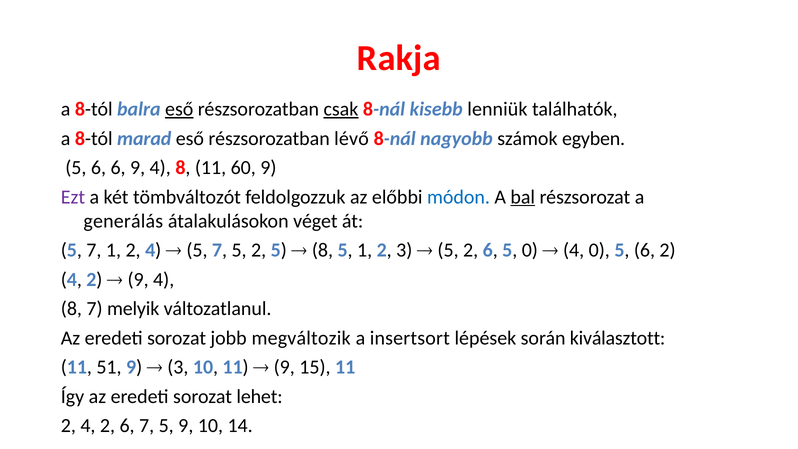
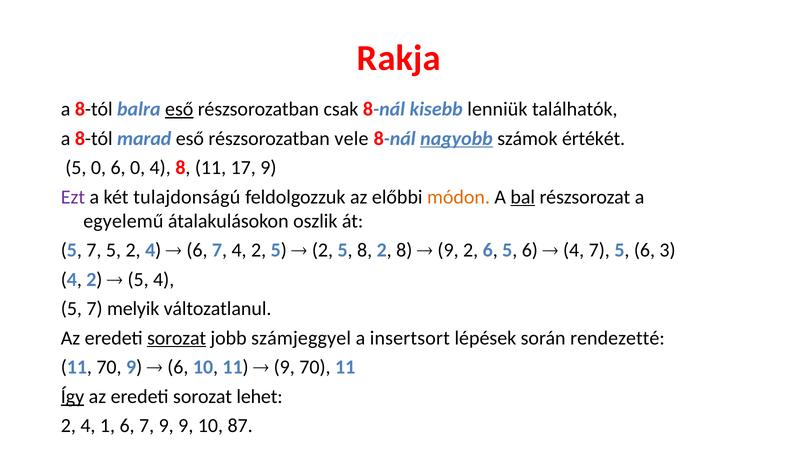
csak underline: present -> none
lévő: lévő -> vele
nagyobb underline: none -> present
egyben: egyben -> értékét
6 at (98, 168): 6 -> 0
6 9: 9 -> 0
60: 60 -> 17
tömbváltozót: tömbváltozót -> tulajdonságú
módon colour: blue -> orange
generálás: generálás -> egyelemű
véget: véget -> oszlik
5 7 1: 1 -> 5
5 at (197, 250): 5 -> 6
5 at (239, 250): 5 -> 4
8 at (322, 250): 8 -> 2
5 1: 1 -> 8
2 3: 3 -> 8
5 at (448, 250): 5 -> 9
6 5 0: 0 -> 6
4 0: 0 -> 7
6 2: 2 -> 3
9 at (138, 279): 9 -> 5
8 at (71, 309): 8 -> 5
sorozat at (177, 338) underline: none -> present
megváltozik: megváltozik -> számjeggyel
kiválasztott: kiválasztott -> rendezetté
11 51: 51 -> 70
3 at (178, 367): 3 -> 6
9 15: 15 -> 70
Így underline: none -> present
2 at (107, 426): 2 -> 1
6 7 5: 5 -> 9
14: 14 -> 87
